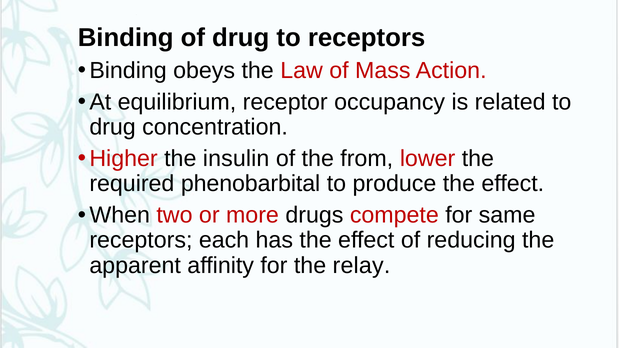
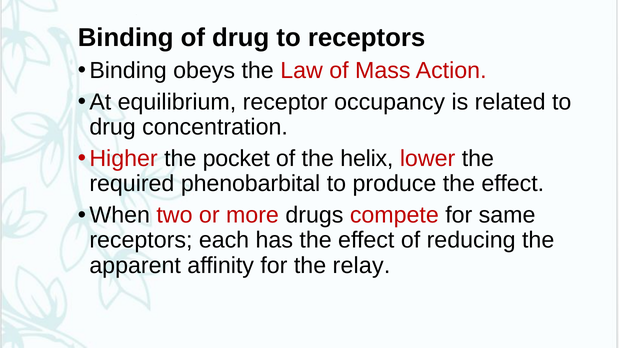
insulin: insulin -> pocket
from: from -> helix
